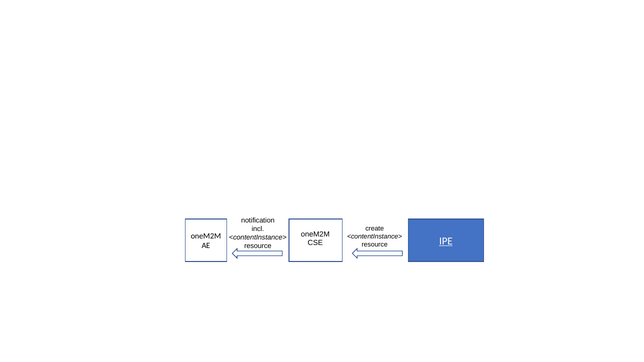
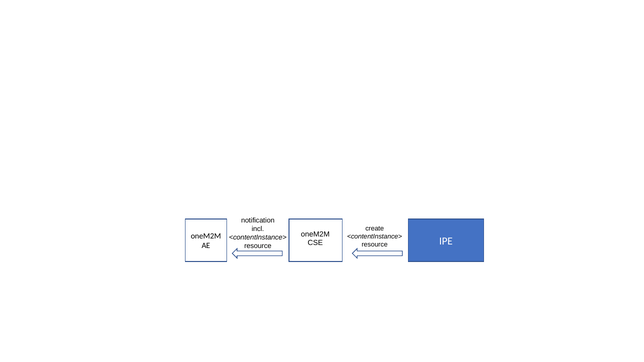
IPE underline: present -> none
